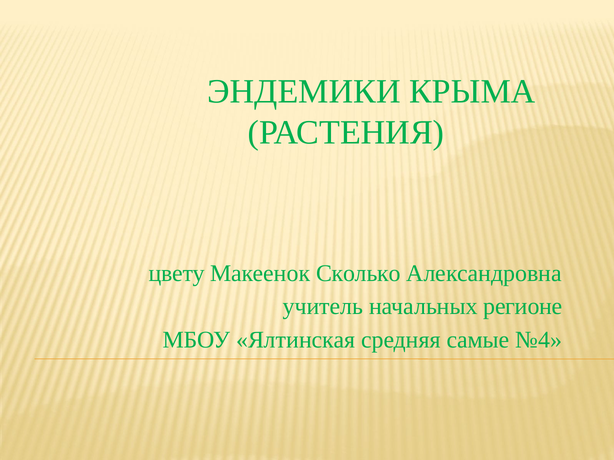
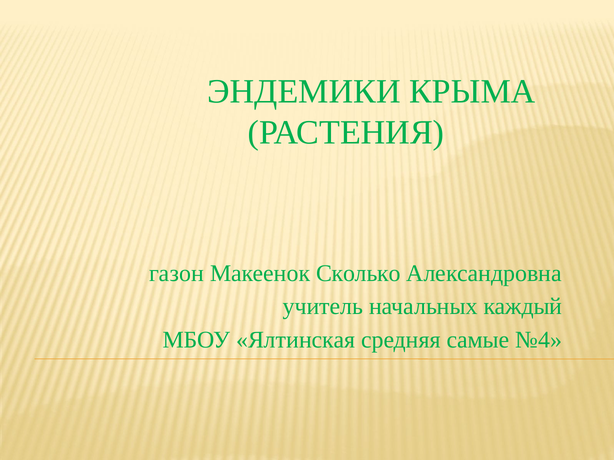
цвету: цвету -> газон
регионе: регионе -> каждый
